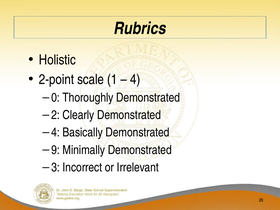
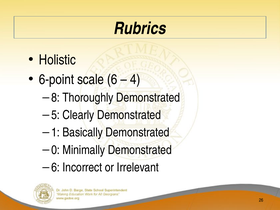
2-point: 2-point -> 6-point
scale 1: 1 -> 6
0: 0 -> 8
2: 2 -> 5
4 at (55, 132): 4 -> 1
9: 9 -> 0
3 at (55, 167): 3 -> 6
